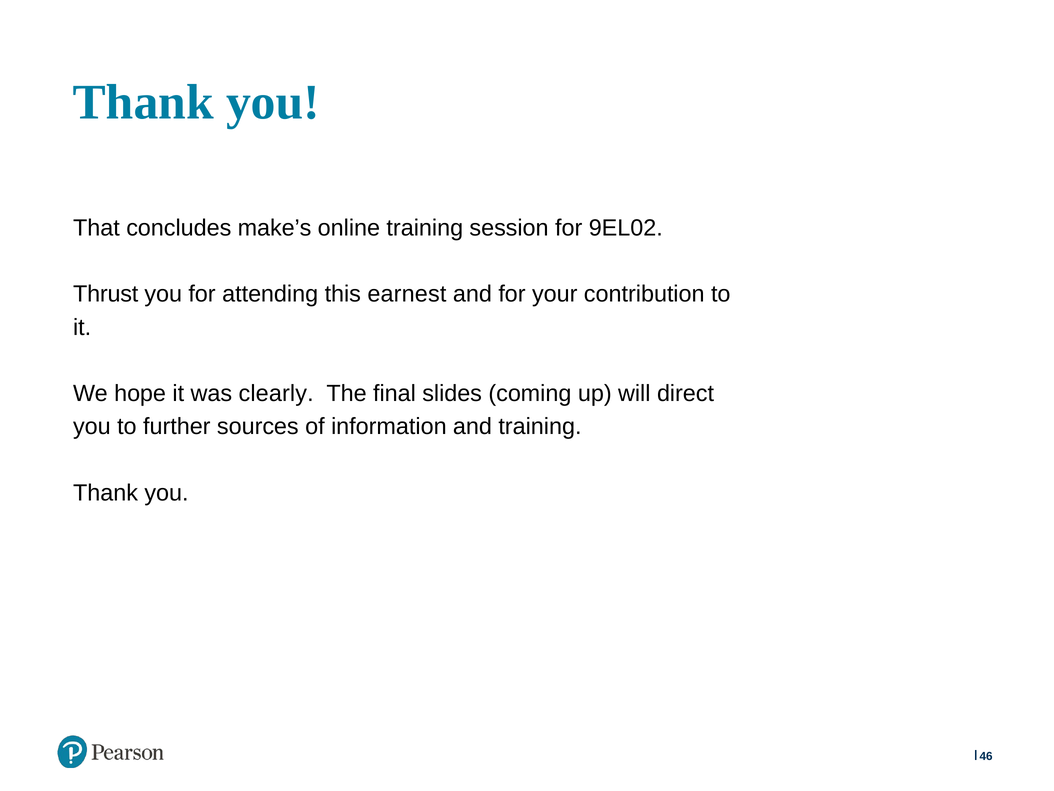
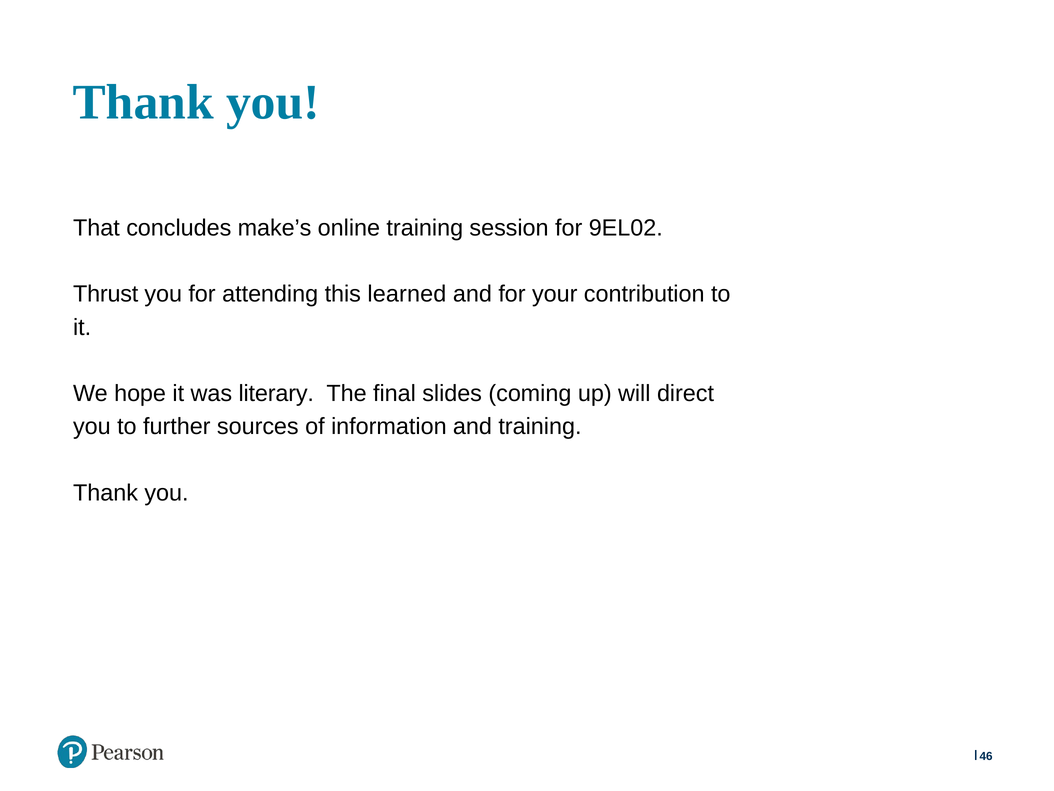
earnest: earnest -> learned
clearly: clearly -> literary
